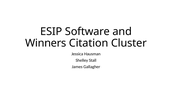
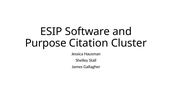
Winners: Winners -> Purpose
